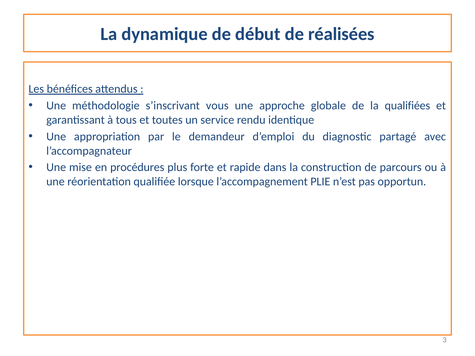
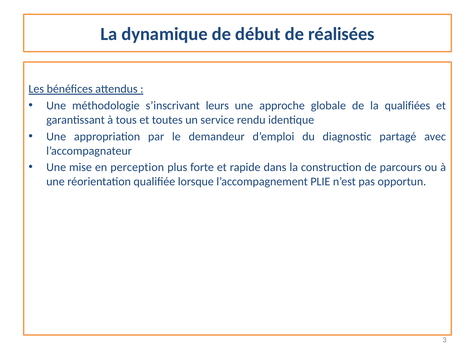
vous: vous -> leurs
procédures: procédures -> perception
